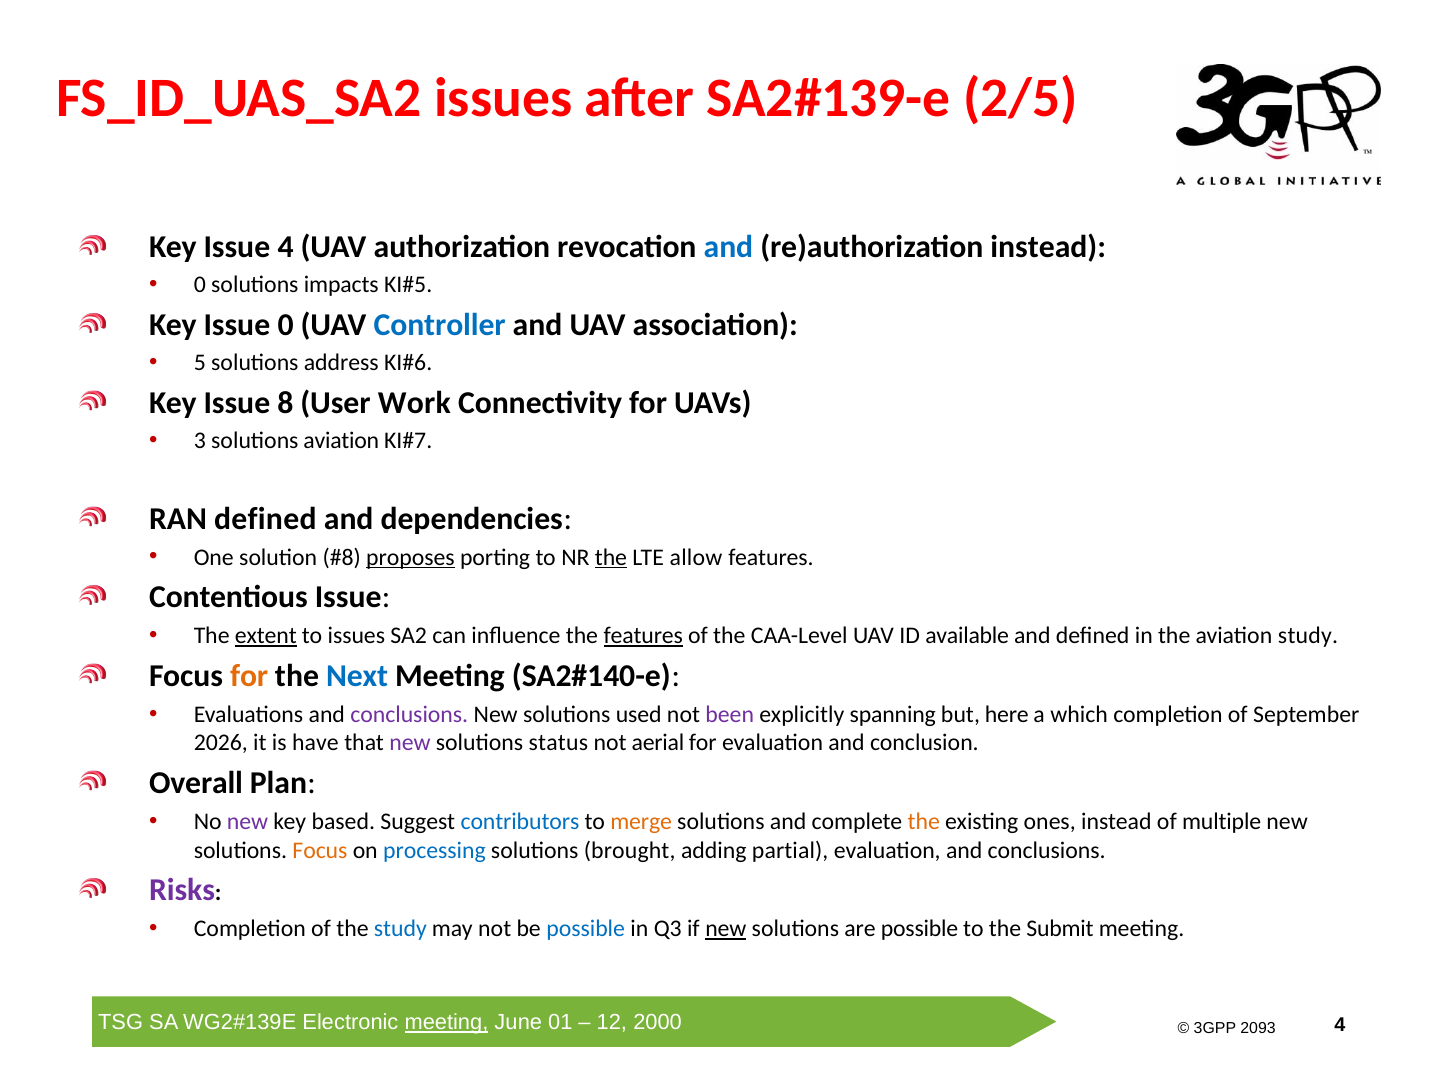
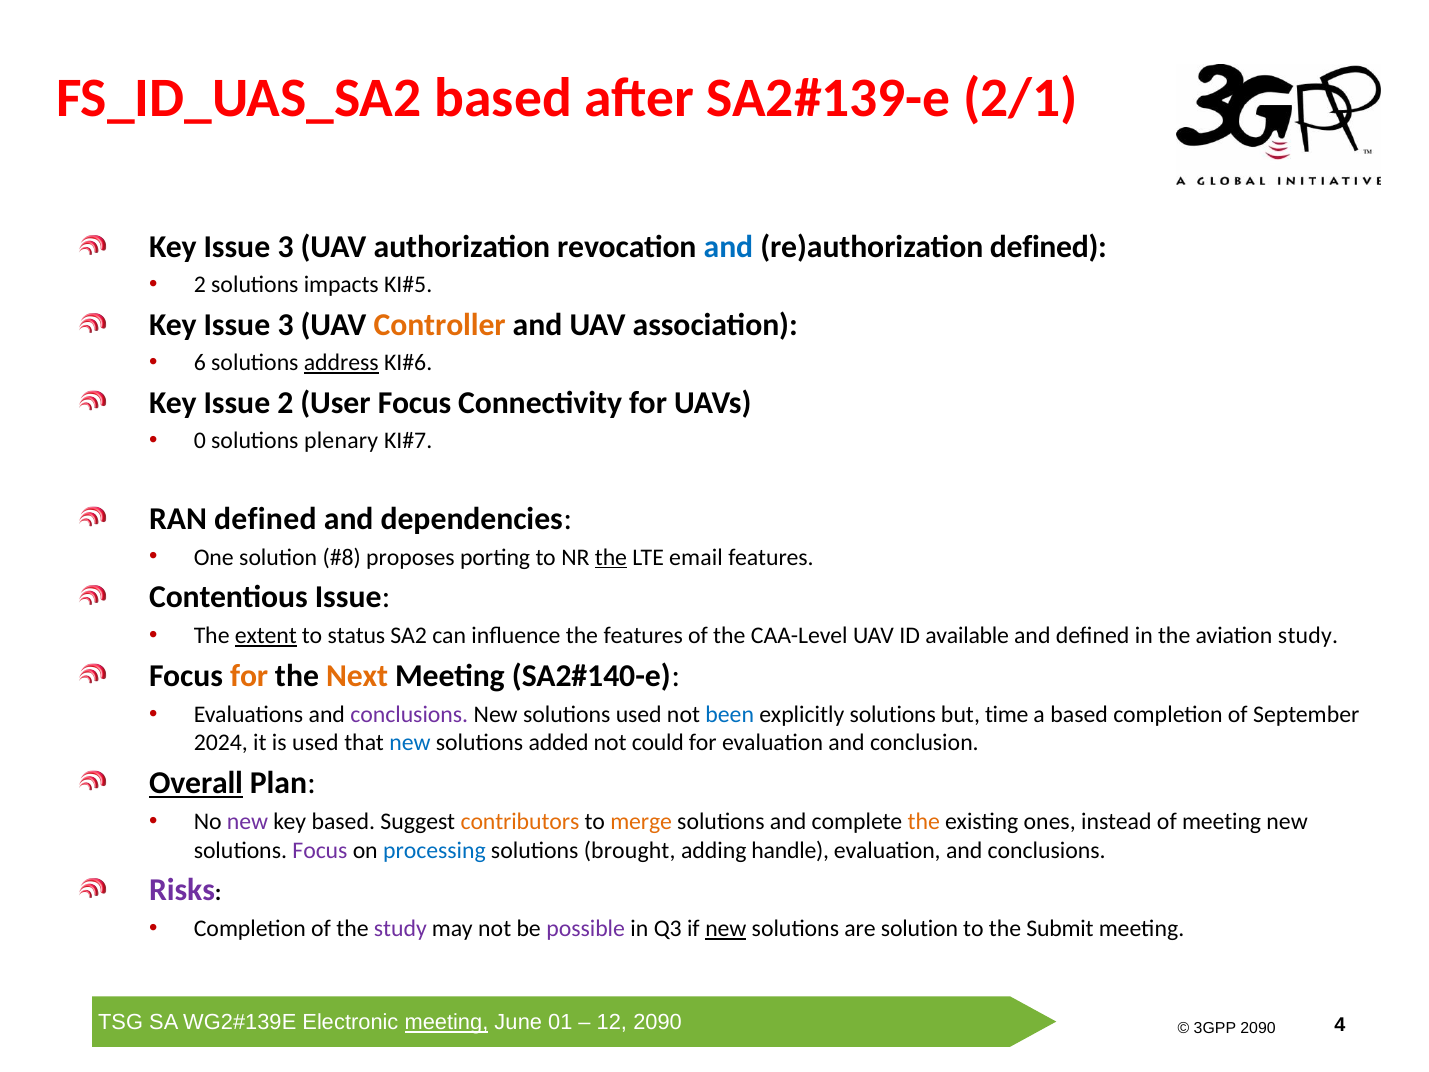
FS_ID_UAS_SA2 issues: issues -> based
2/5: 2/5 -> 2/1
4 at (286, 247): 4 -> 3
re)authorization instead: instead -> defined
0 at (200, 285): 0 -> 2
0 at (286, 325): 0 -> 3
Controller colour: blue -> orange
5: 5 -> 6
address underline: none -> present
Issue 8: 8 -> 2
User Work: Work -> Focus
3: 3 -> 0
solutions aviation: aviation -> plenary
proposes underline: present -> none
allow: allow -> email
to issues: issues -> status
features at (643, 636) underline: present -> none
Next colour: blue -> orange
been colour: purple -> blue
explicitly spanning: spanning -> solutions
here: here -> time
a which: which -> based
2026: 2026 -> 2024
is have: have -> used
new at (410, 743) colour: purple -> blue
status: status -> added
aerial: aerial -> could
Overall underline: none -> present
contributors colour: blue -> orange
of multiple: multiple -> meeting
Focus at (320, 850) colour: orange -> purple
partial: partial -> handle
study at (400, 929) colour: blue -> purple
possible at (586, 929) colour: blue -> purple
are possible: possible -> solution
2000 at (658, 1022): 2000 -> 2090
2093 at (1258, 1028): 2093 -> 2090
